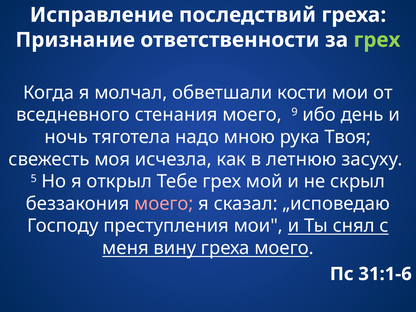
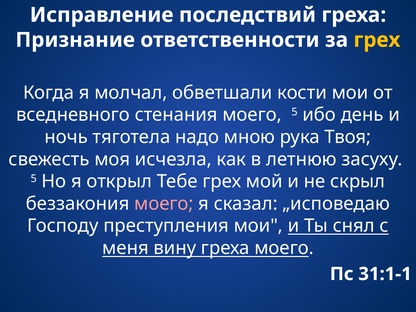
грех at (377, 40) colour: light green -> yellow
моего 9: 9 -> 5
31:1-6: 31:1-6 -> 31:1-1
